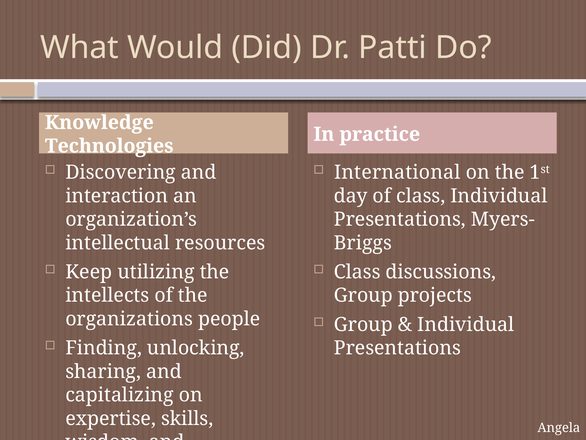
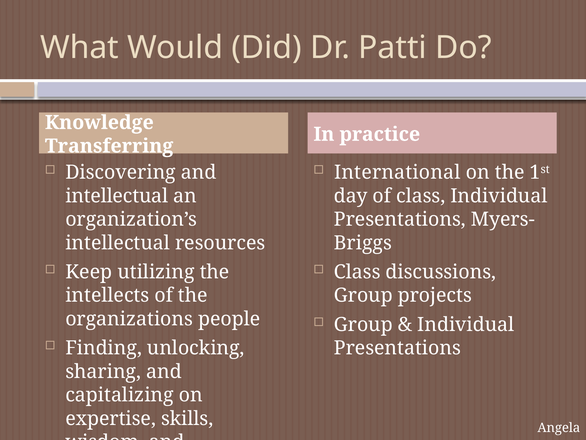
Technologies: Technologies -> Transferring
interaction at (117, 196): interaction -> intellectual
